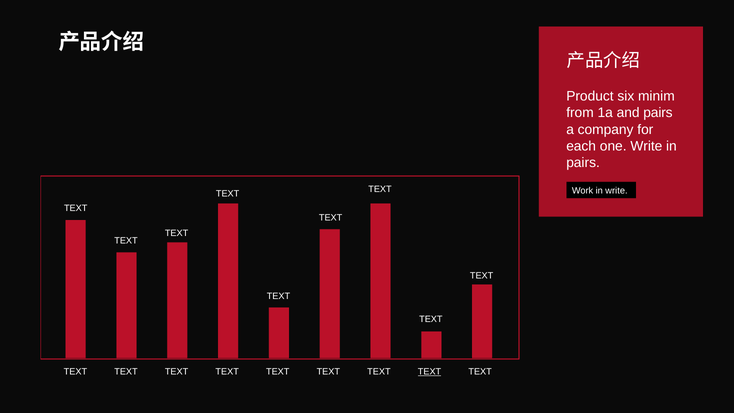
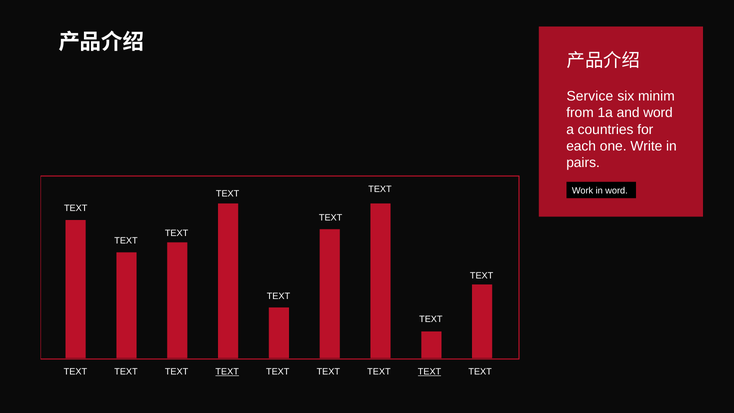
Product: Product -> Service
and pairs: pairs -> word
company: company -> countries
in write: write -> word
TEXT at (227, 372) underline: none -> present
